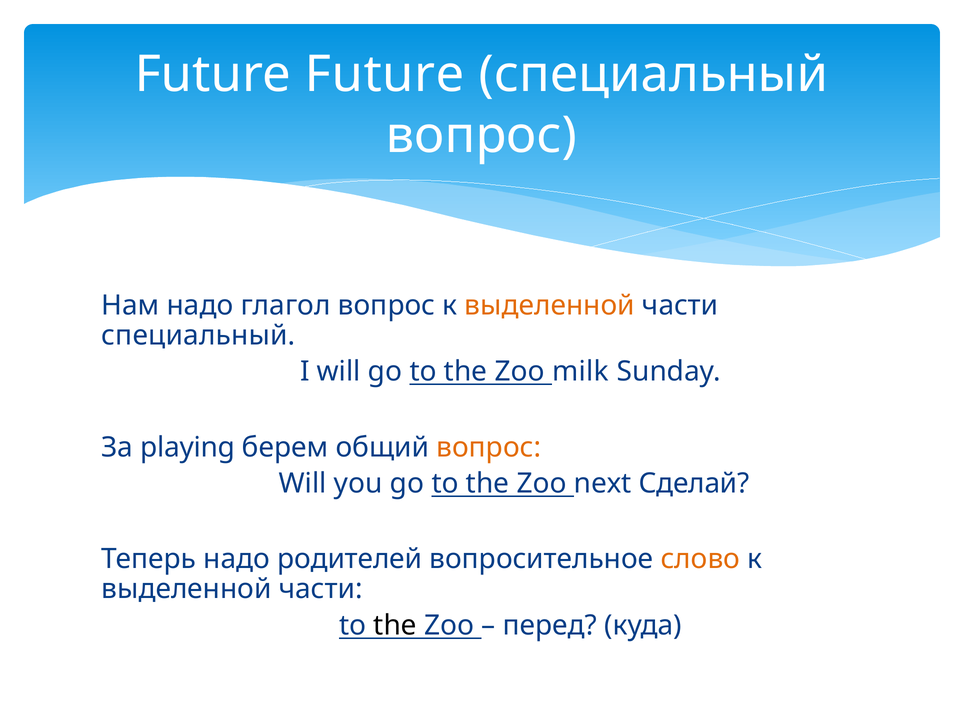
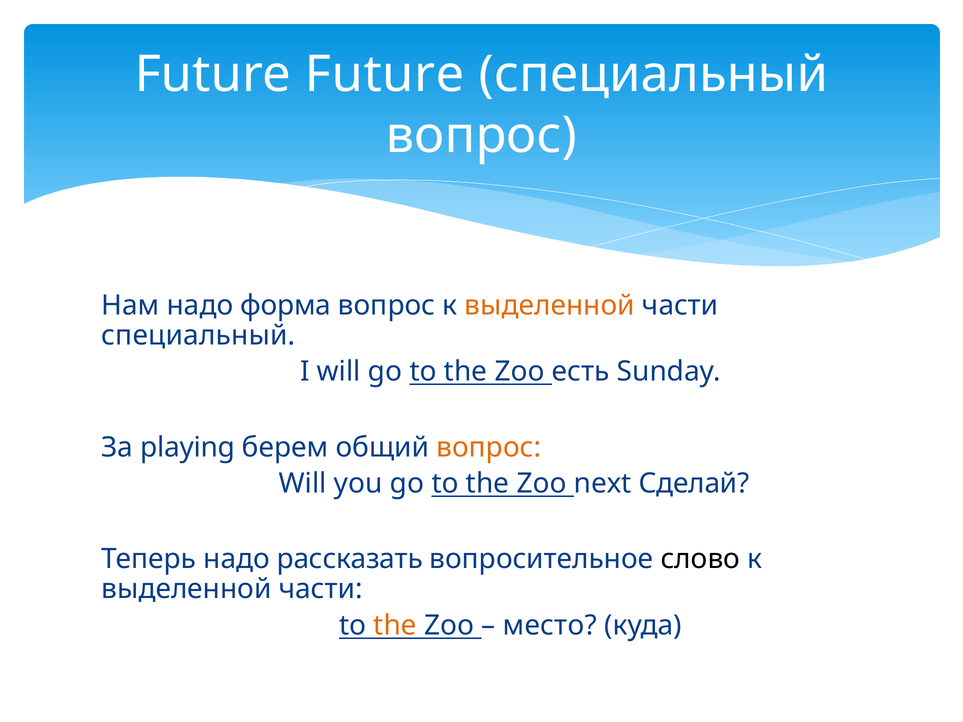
глагол: глагол -> форма
milk: milk -> есть
родителей: родителей -> рассказать
слово colour: orange -> black
the at (395, 625) colour: black -> orange
перед: перед -> место
